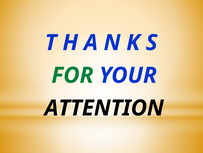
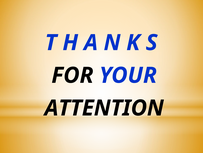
FOR colour: green -> black
